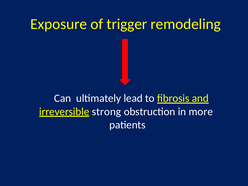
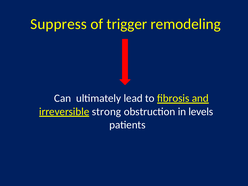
Exposure: Exposure -> Suppress
more: more -> levels
